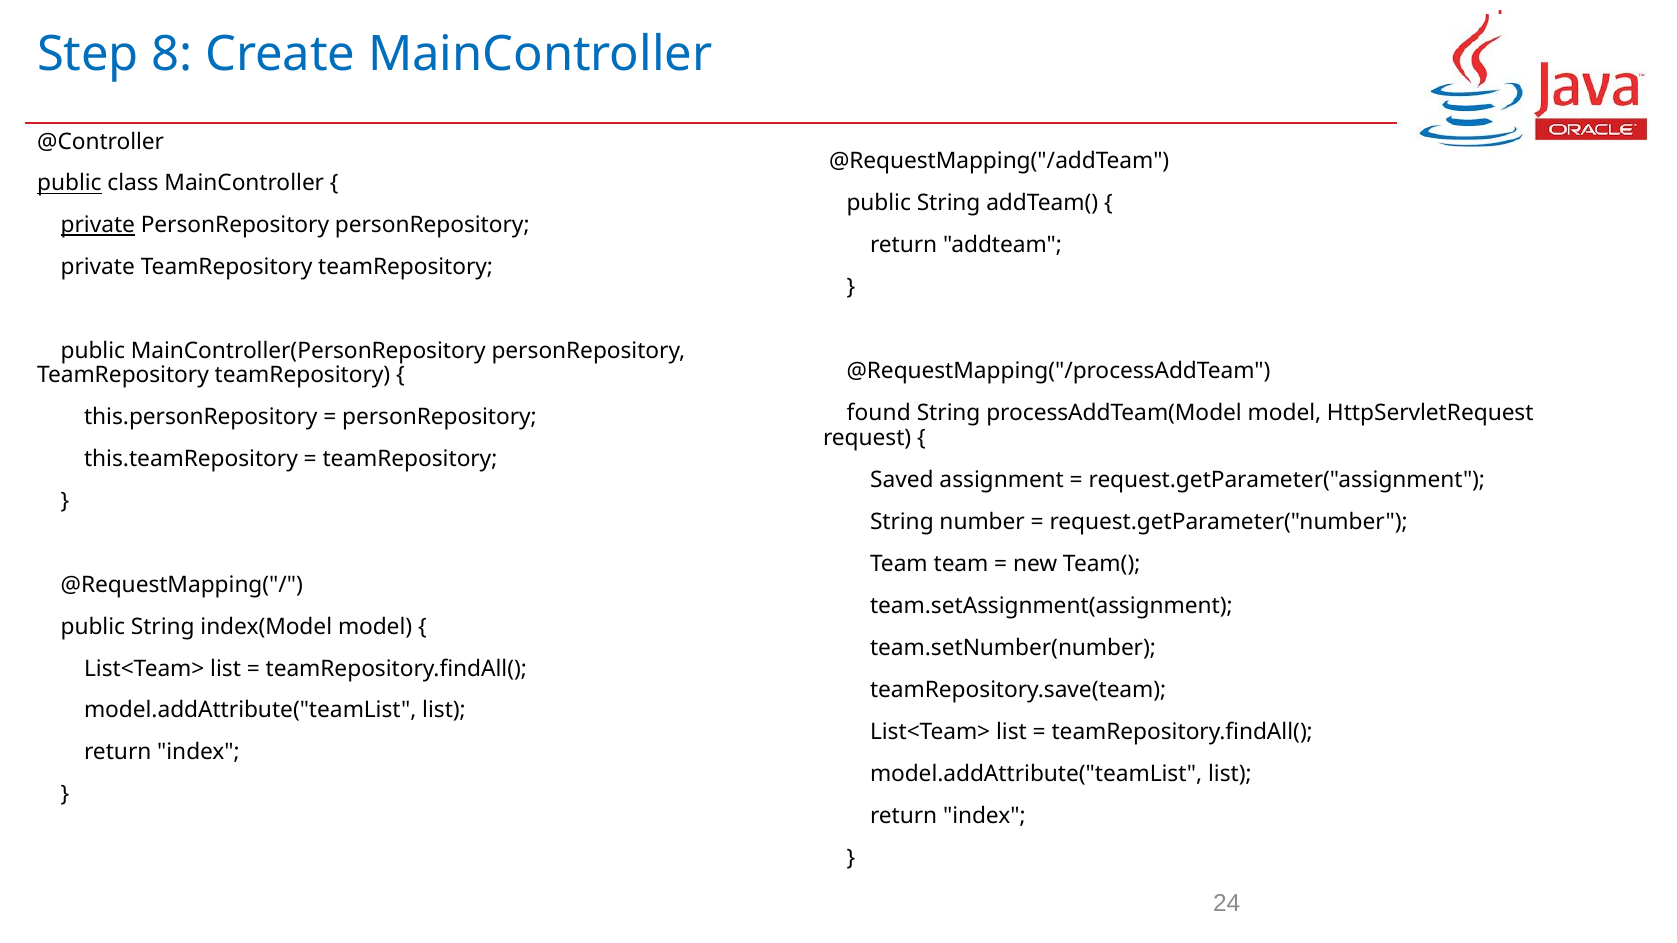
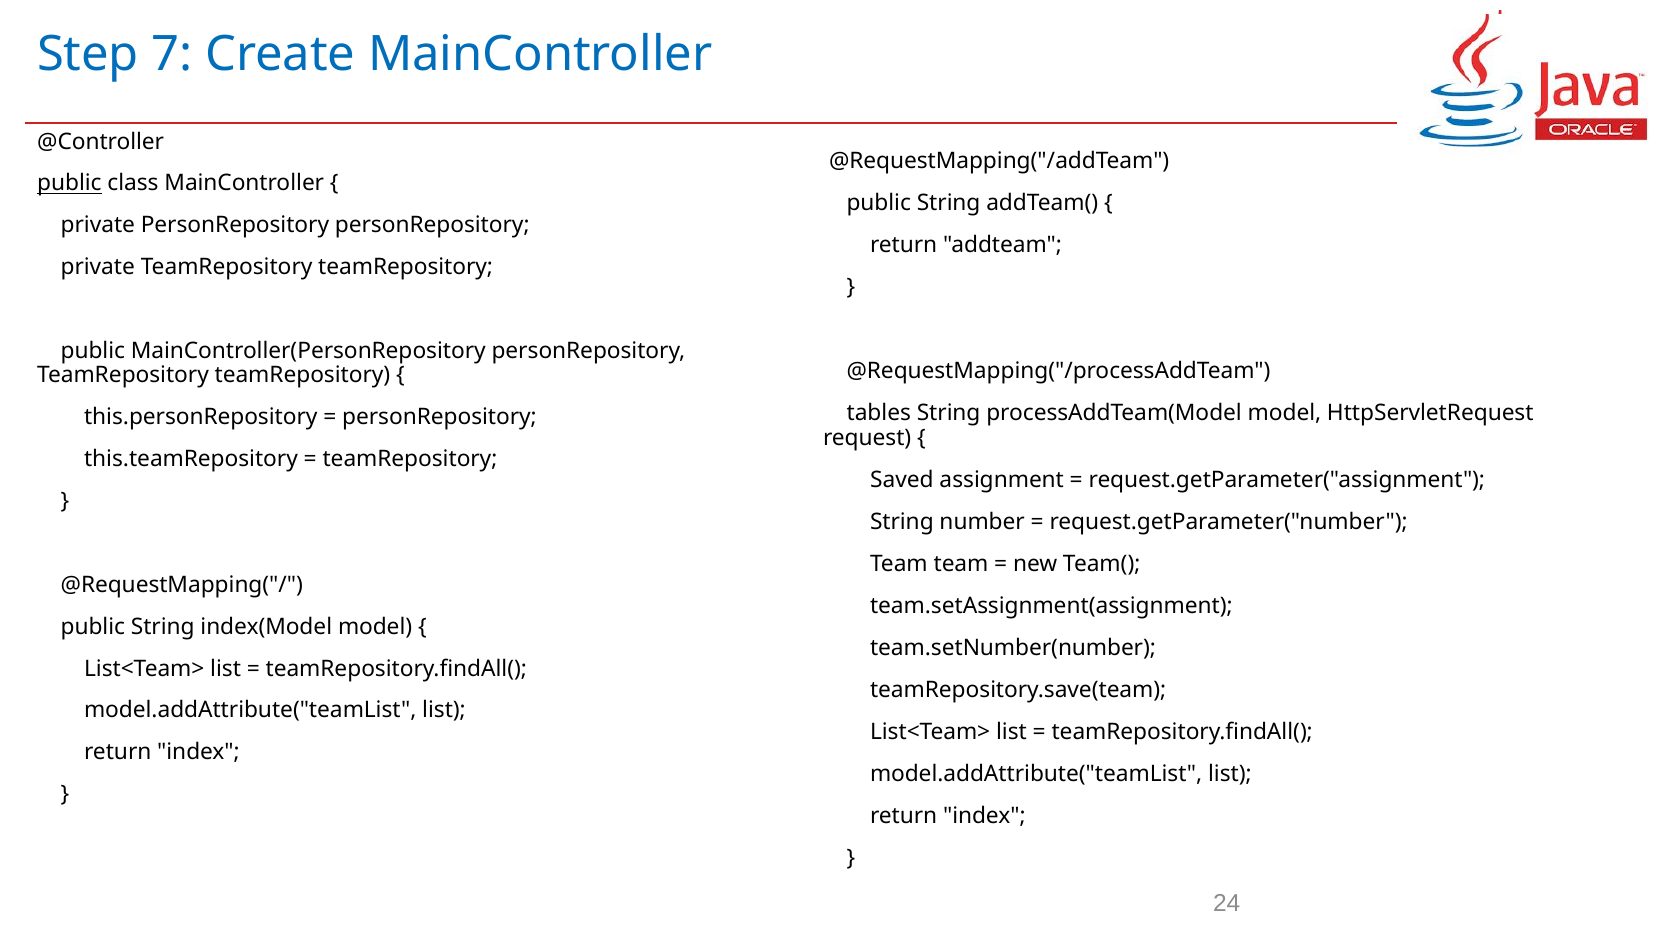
8: 8 -> 7
private at (98, 225) underline: present -> none
found: found -> tables
